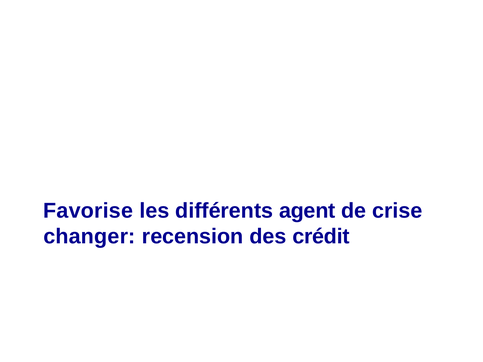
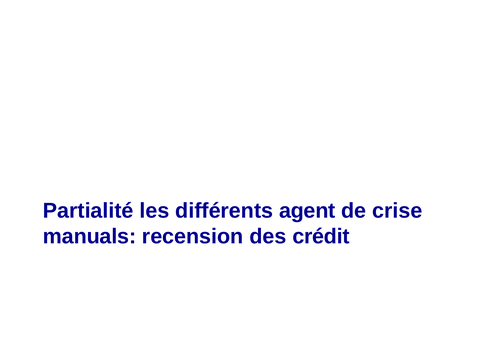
Favorise: Favorise -> Partialité
changer: changer -> manuals
